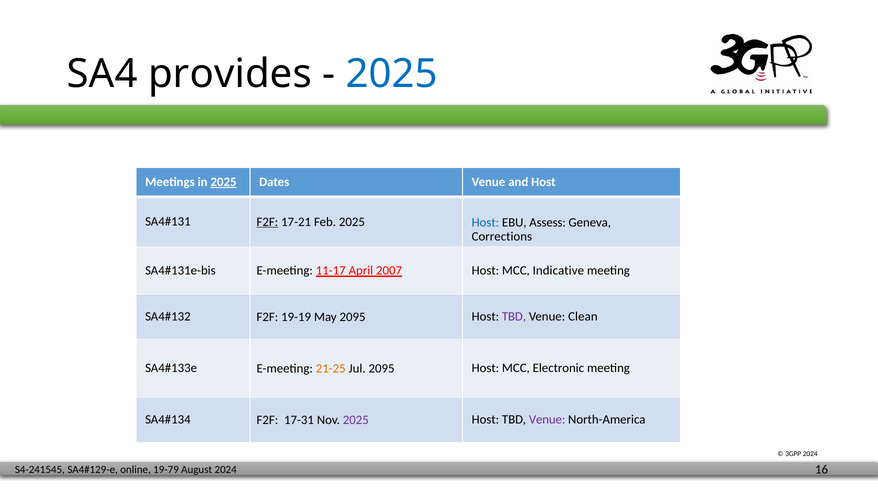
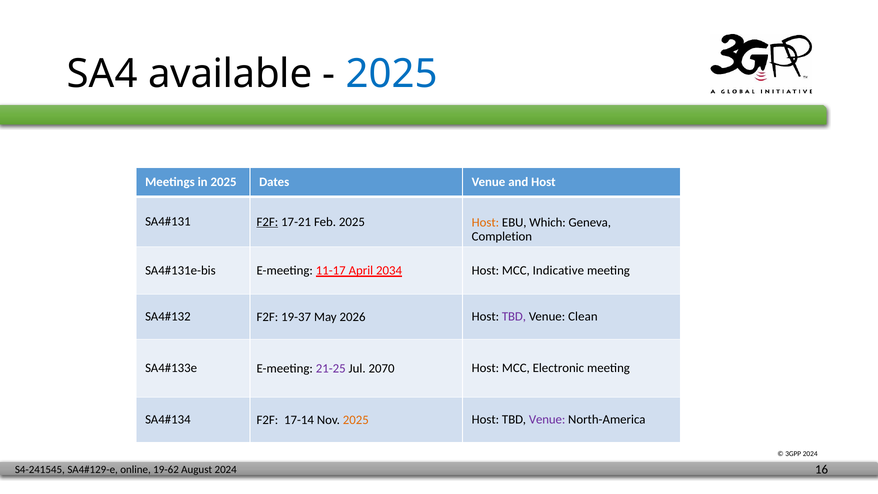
provides: provides -> available
2025 at (224, 182) underline: present -> none
Host at (485, 222) colour: blue -> orange
Assess: Assess -> Which
Corrections: Corrections -> Completion
2007: 2007 -> 2034
19-19: 19-19 -> 19-37
May 2095: 2095 -> 2026
21-25 colour: orange -> purple
Jul 2095: 2095 -> 2070
17-31: 17-31 -> 17-14
2025 at (356, 420) colour: purple -> orange
19-79: 19-79 -> 19-62
